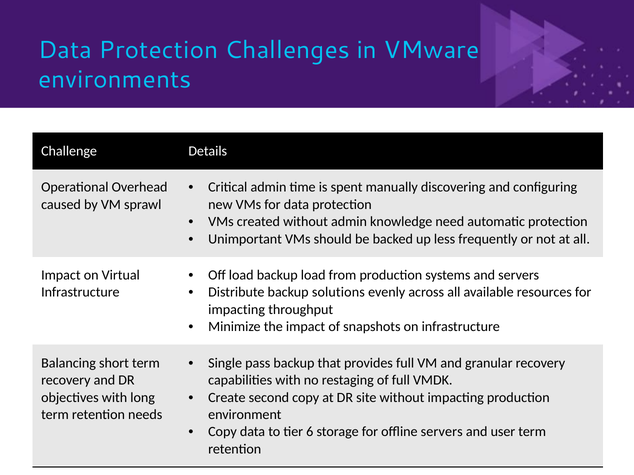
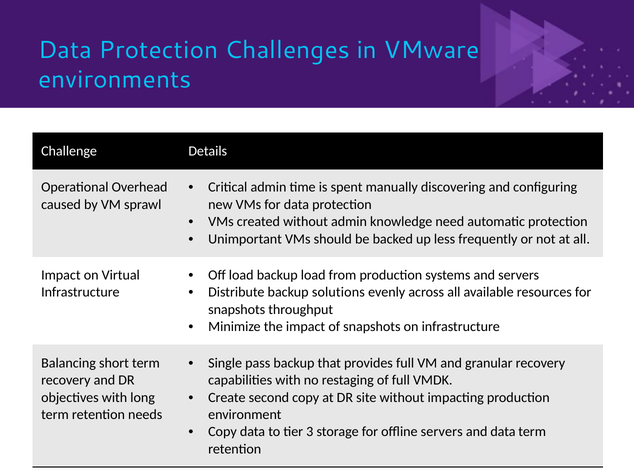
impacting at (237, 310): impacting -> snapshots
6: 6 -> 3
and user: user -> data
